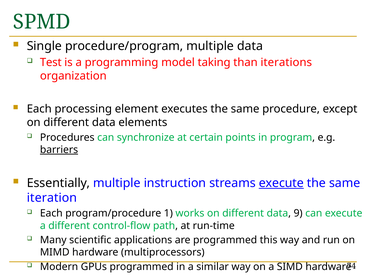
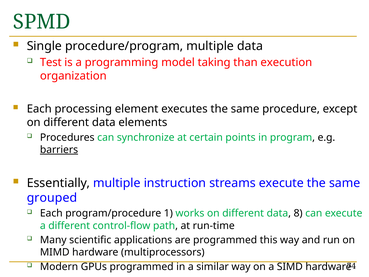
iterations: iterations -> execution
execute at (281, 183) underline: present -> none
iteration: iteration -> grouped
9: 9 -> 8
